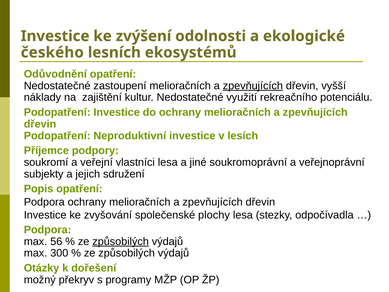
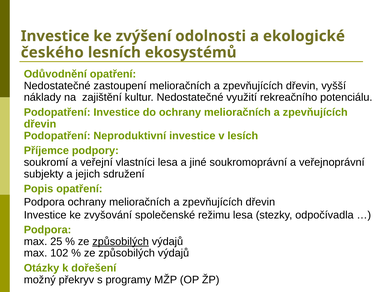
zpevňujících at (253, 86) underline: present -> none
plochy: plochy -> režimu
56: 56 -> 25
300: 300 -> 102
